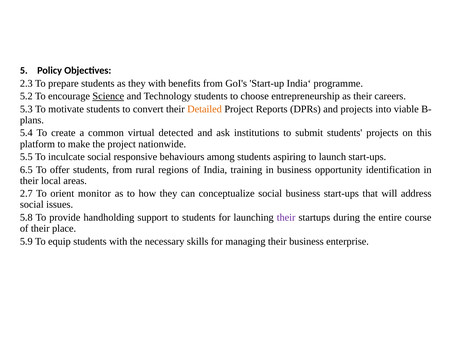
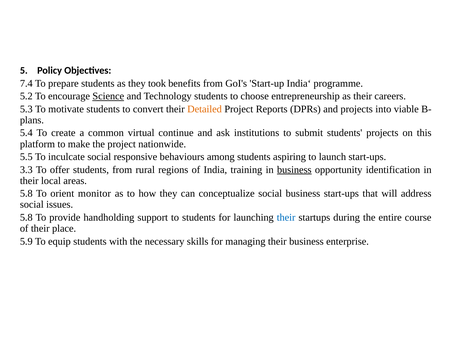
2.3: 2.3 -> 7.4
they with: with -> took
detected: detected -> continue
6.5: 6.5 -> 3.3
business at (294, 170) underline: none -> present
2.7 at (26, 194): 2.7 -> 5.8
their at (286, 217) colour: purple -> blue
